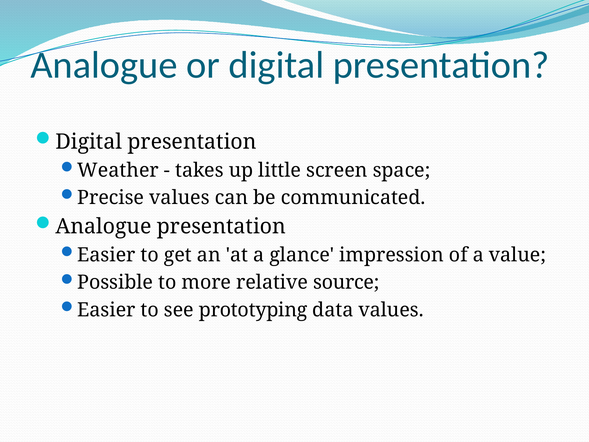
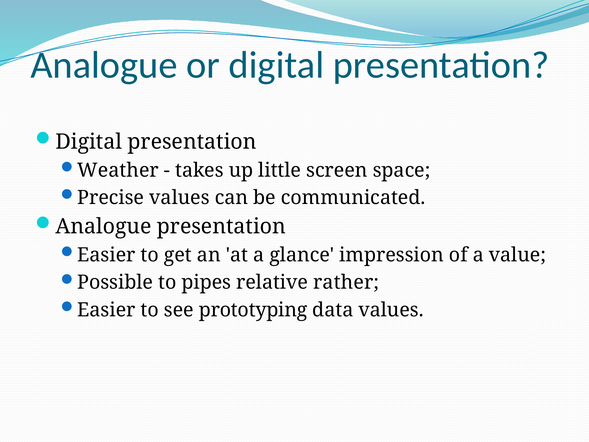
more: more -> pipes
source: source -> rather
